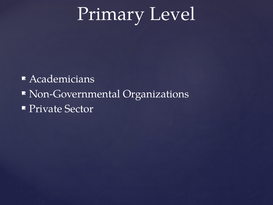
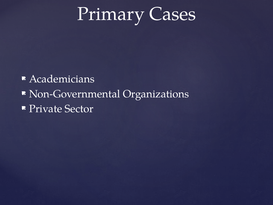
Level: Level -> Cases
